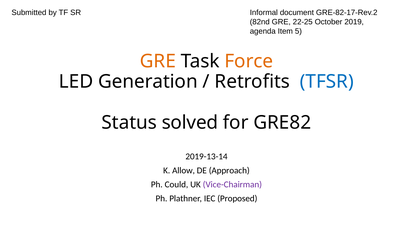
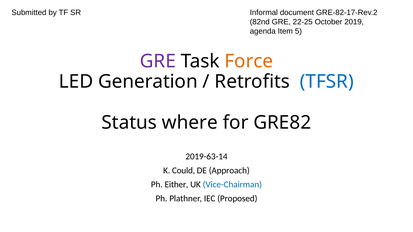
GRE at (158, 61) colour: orange -> purple
solved: solved -> where
2019-13-14: 2019-13-14 -> 2019-63-14
Allow: Allow -> Could
Could: Could -> Either
Vice-Chairman colour: purple -> blue
